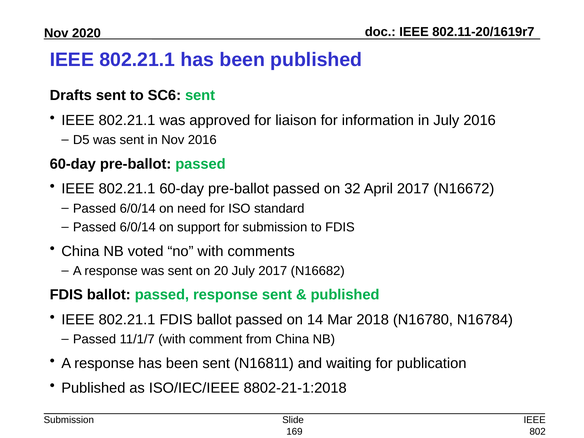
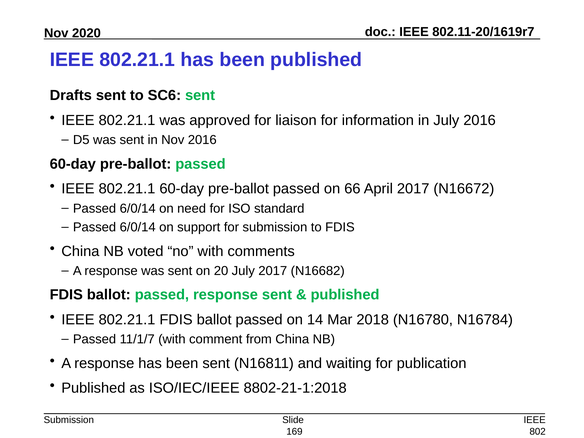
32: 32 -> 66
